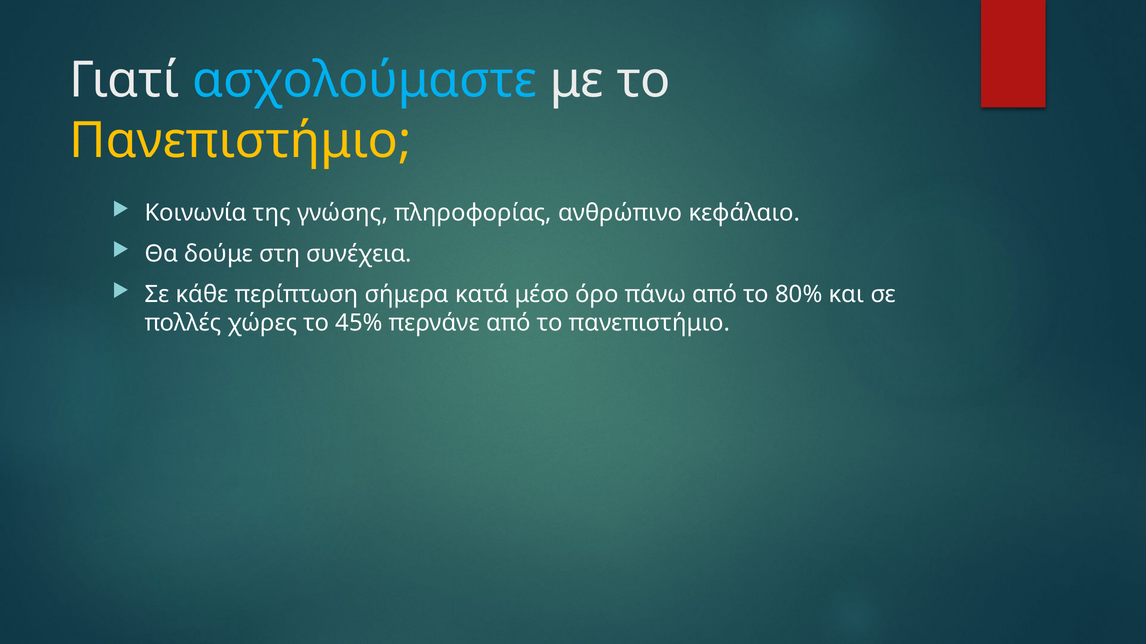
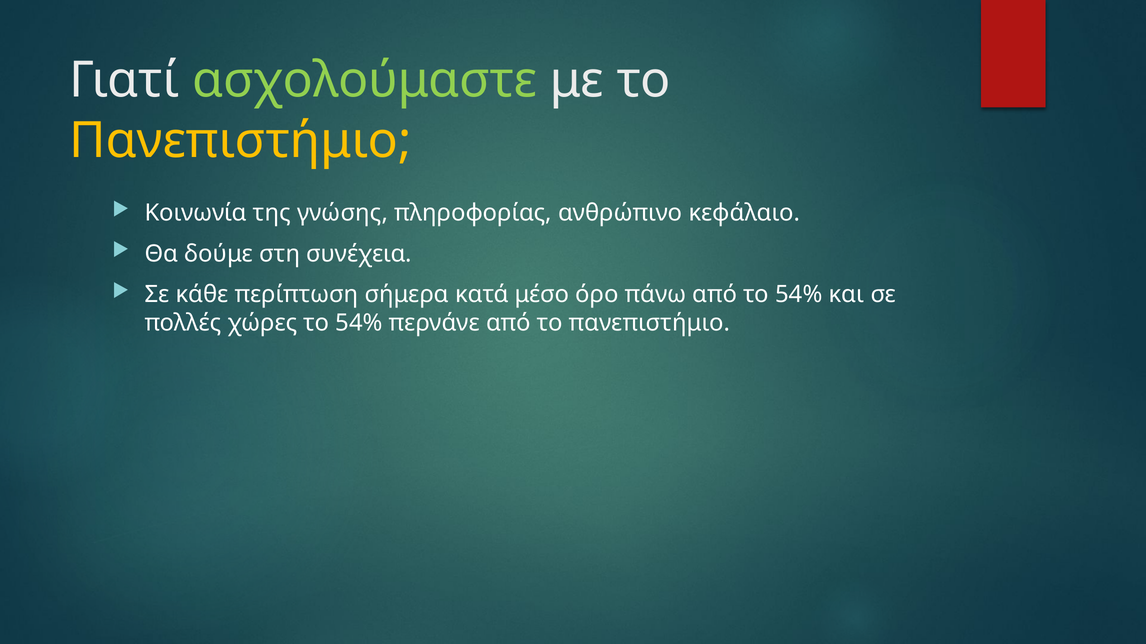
ασχολούμαστε colour: light blue -> light green
από το 80%: 80% -> 54%
χώρες το 45%: 45% -> 54%
